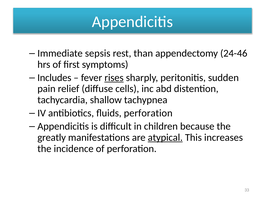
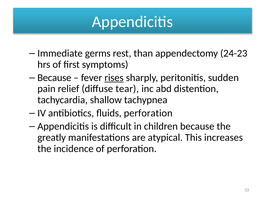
sepsis: sepsis -> germs
24-46: 24-46 -> 24-23
Includes at (54, 78): Includes -> Because
cells: cells -> tear
atypical underline: present -> none
